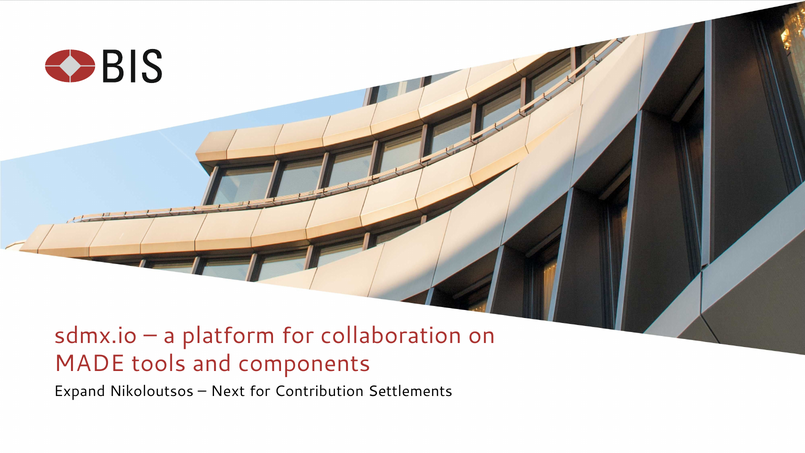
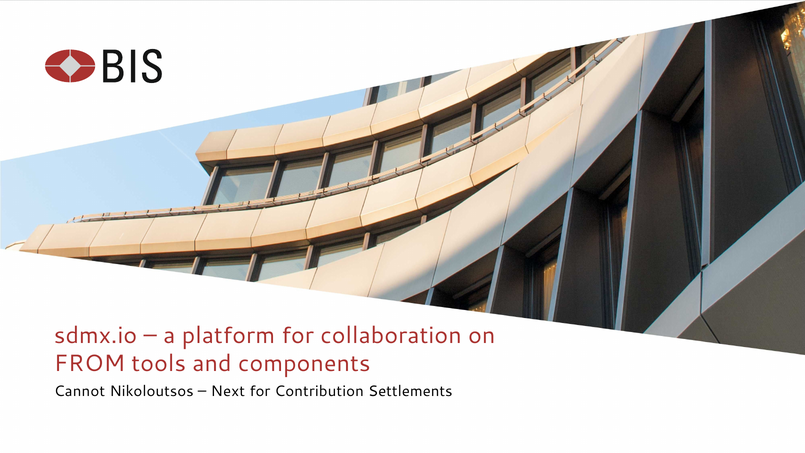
MADE: MADE -> FROM
Expand: Expand -> Cannot
